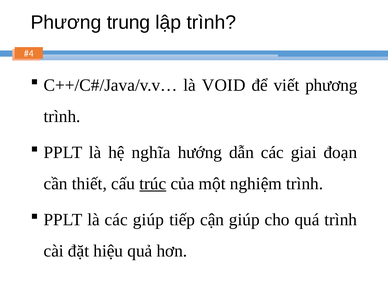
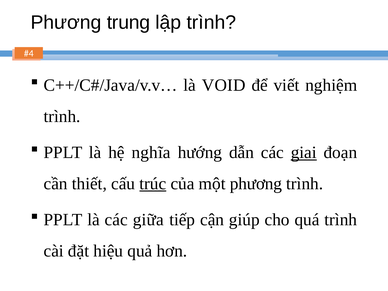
viết phương: phương -> nghiệm
giai underline: none -> present
một nghiệm: nghiệm -> phương
các giúp: giúp -> giữa
